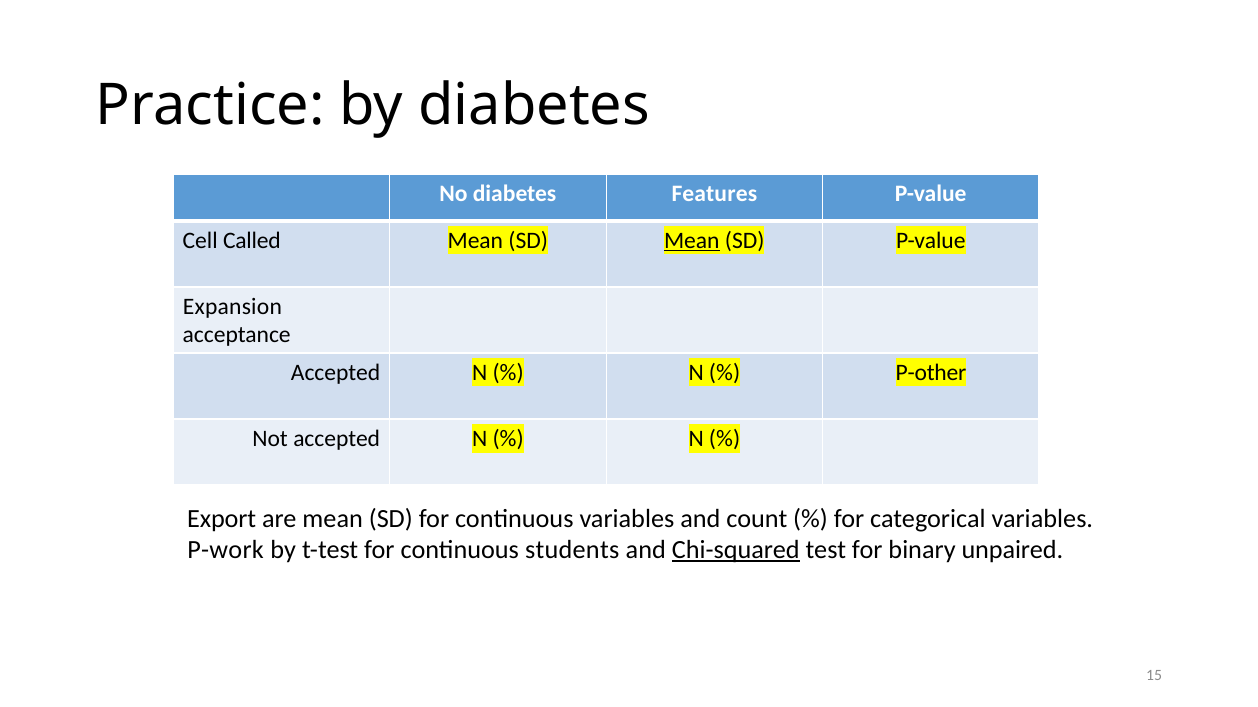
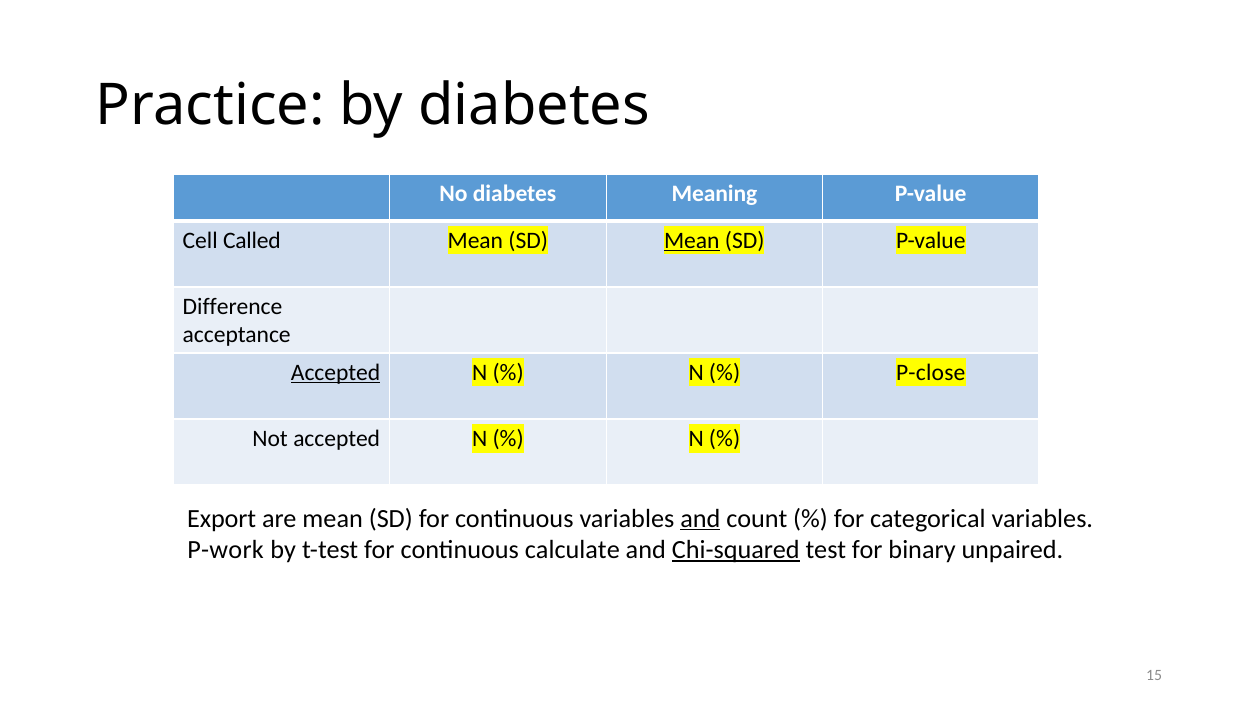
Features: Features -> Meaning
Expansion: Expansion -> Difference
Accepted at (336, 373) underline: none -> present
P-other: P-other -> P-close
and at (700, 519) underline: none -> present
students: students -> calculate
